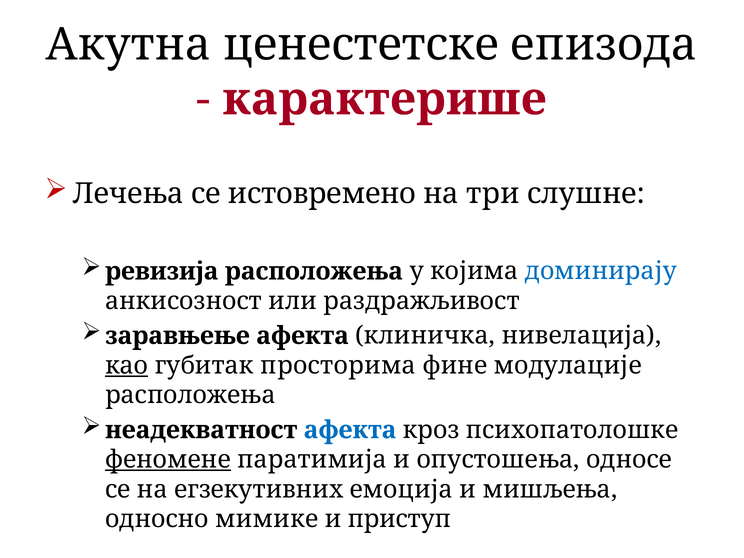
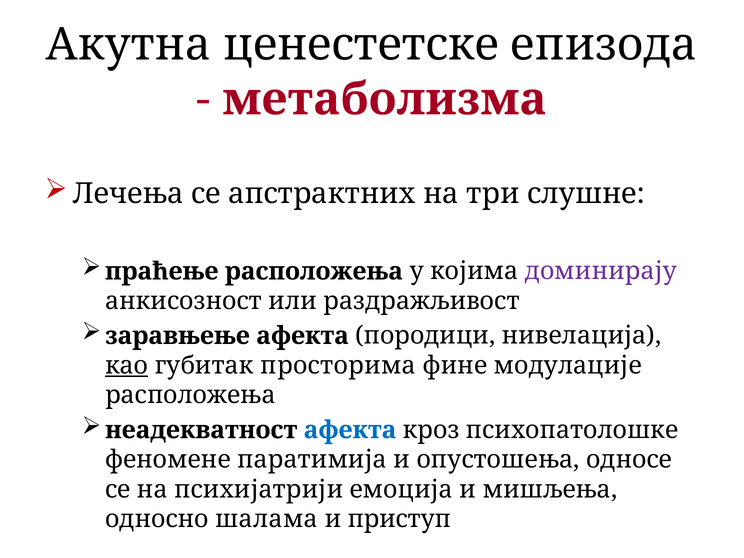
карактерише: карактерише -> метаболизма
истовремено: истовремено -> апстрактних
ревизија: ревизија -> праћење
доминирају colour: blue -> purple
клиничка: клиничка -> породици
феномене underline: present -> none
егзекутивних: егзекутивних -> психијатрији
мимике: мимике -> шалама
